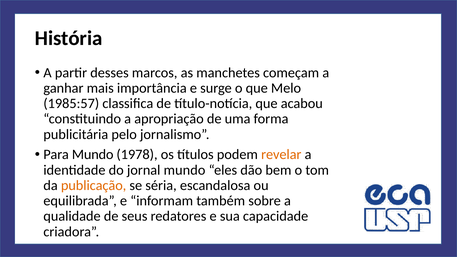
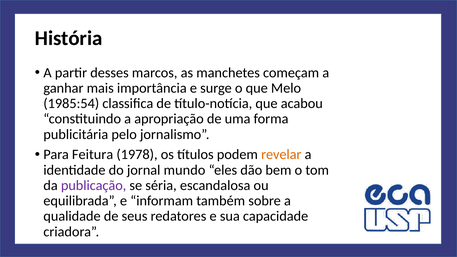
1985:57: 1985:57 -> 1985:54
Para Mundo: Mundo -> Feitura
publicação colour: orange -> purple
